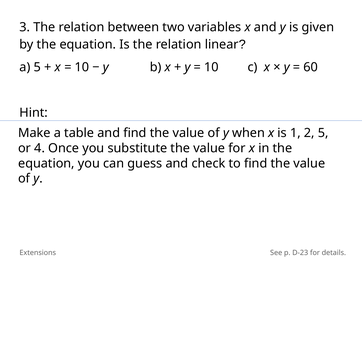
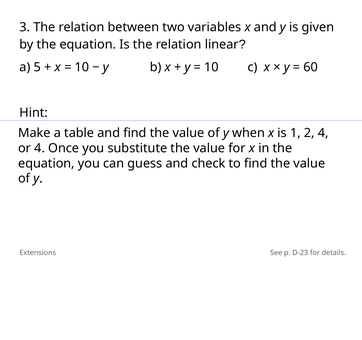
2 5: 5 -> 4
